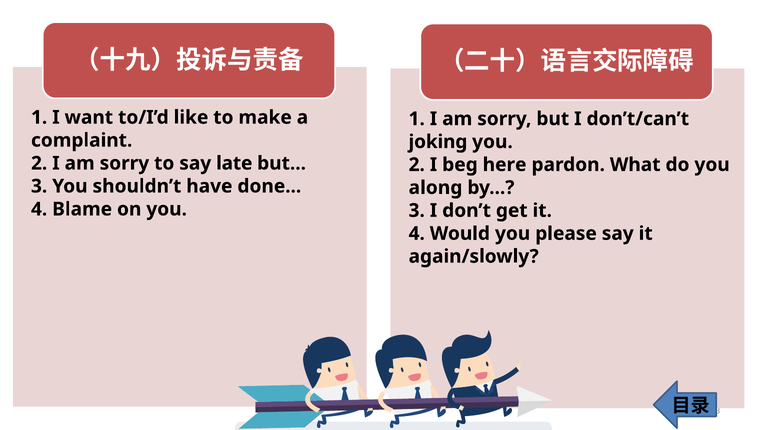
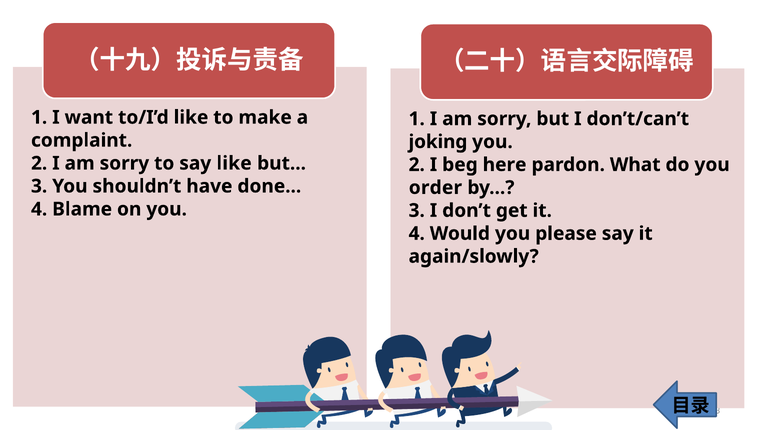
say late: late -> like
along: along -> order
